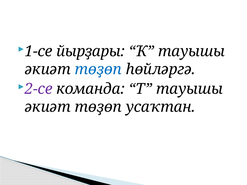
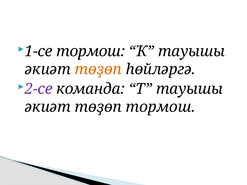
1-се йырҙары: йырҙары -> тормош
төҙөп at (98, 69) colour: blue -> orange
төҙөп усаҡтан: усаҡтан -> тормош
